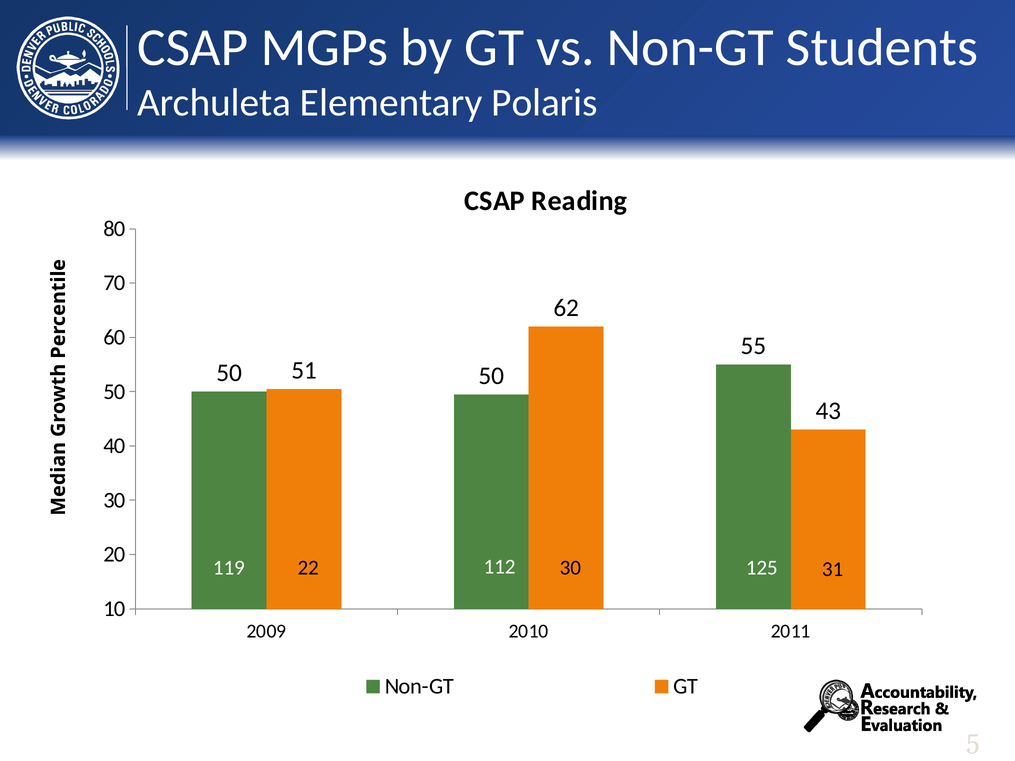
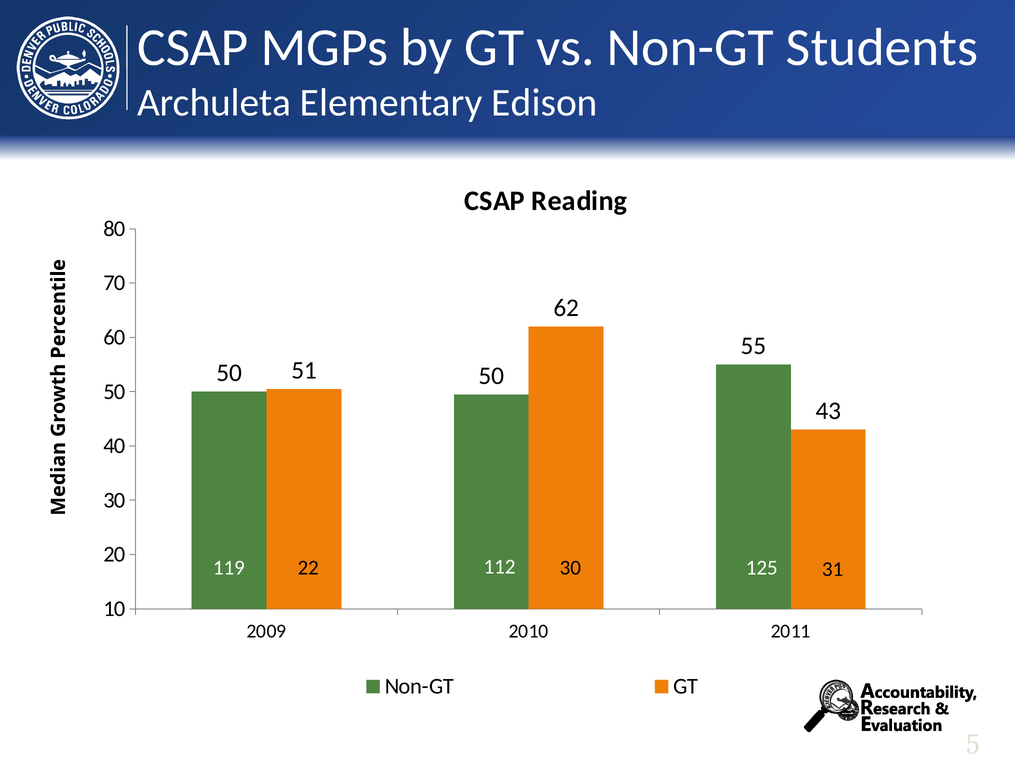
Polaris: Polaris -> Edison
